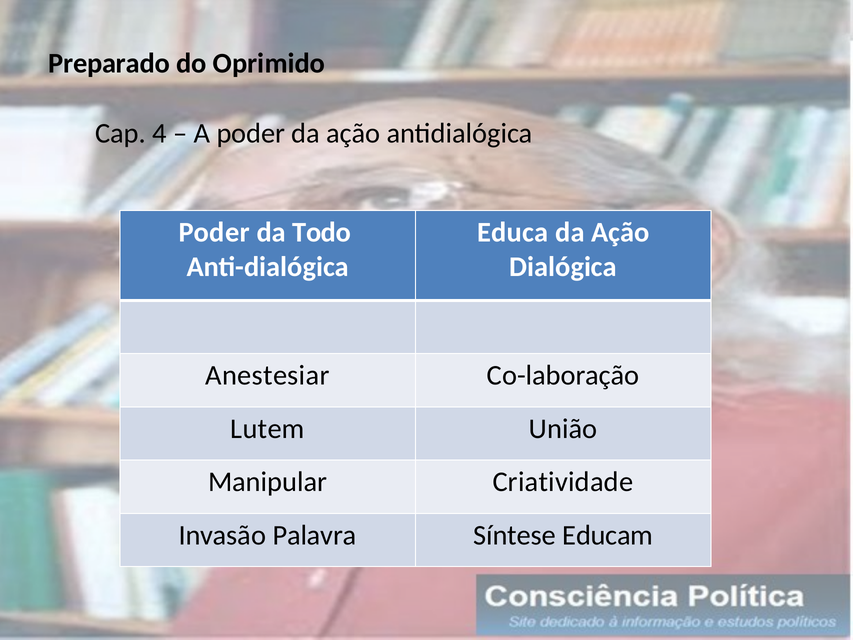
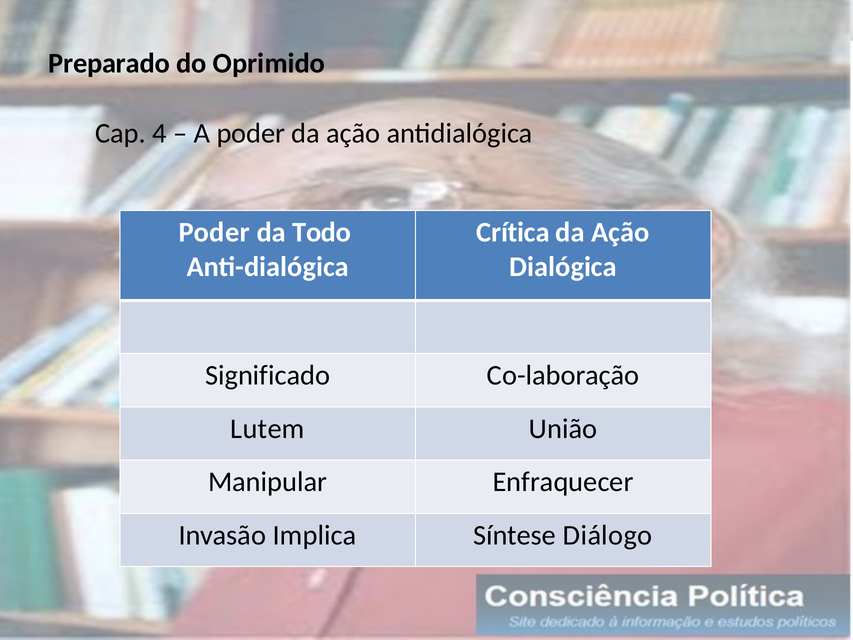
Educa: Educa -> Crítica
Anestesiar: Anestesiar -> Significado
Criatividade: Criatividade -> Enfraquecer
Palavra: Palavra -> Implica
Educam: Educam -> Diálogo
